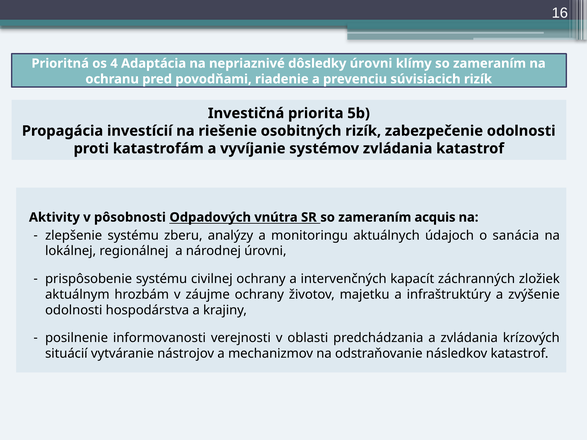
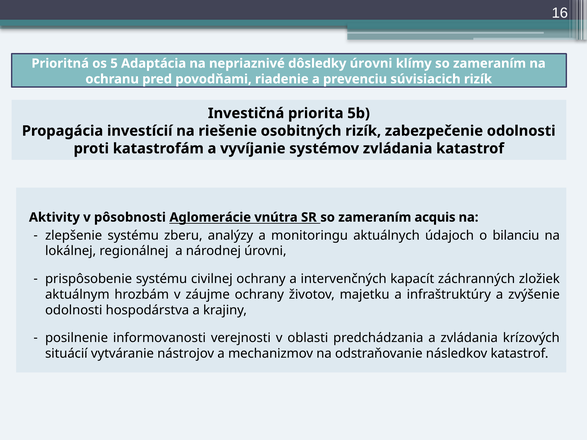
4: 4 -> 5
Odpadových: Odpadových -> Aglomerácie
sanácia: sanácia -> bilanciu
